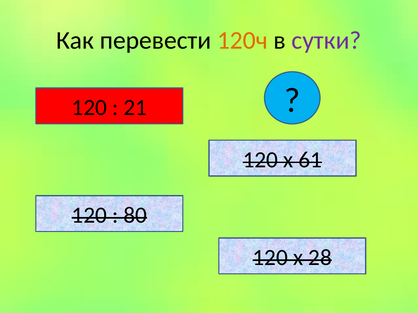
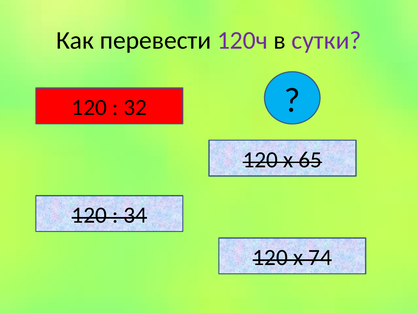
120ч colour: orange -> purple
21: 21 -> 32
61: 61 -> 65
80: 80 -> 34
28: 28 -> 74
